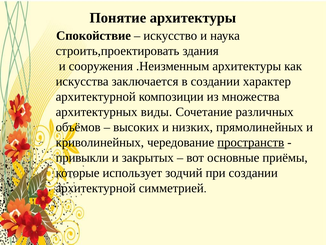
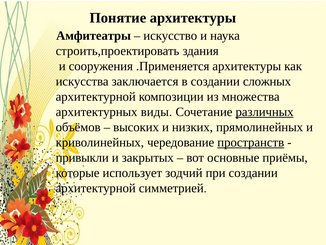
Спокойствие: Спокойствие -> Амфитеатры
.Неизменным: .Неизменным -> .Применяется
характер: характер -> сложных
различных underline: none -> present
